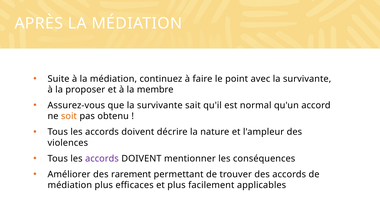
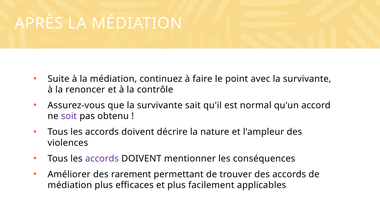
proposer: proposer -> renoncer
membre: membre -> contrôle
soit colour: orange -> purple
